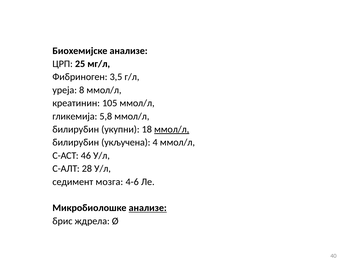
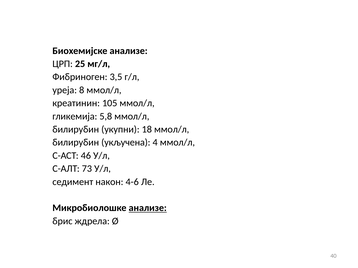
ммол/л at (172, 130) underline: present -> none
28: 28 -> 73
мозга: мозга -> након
